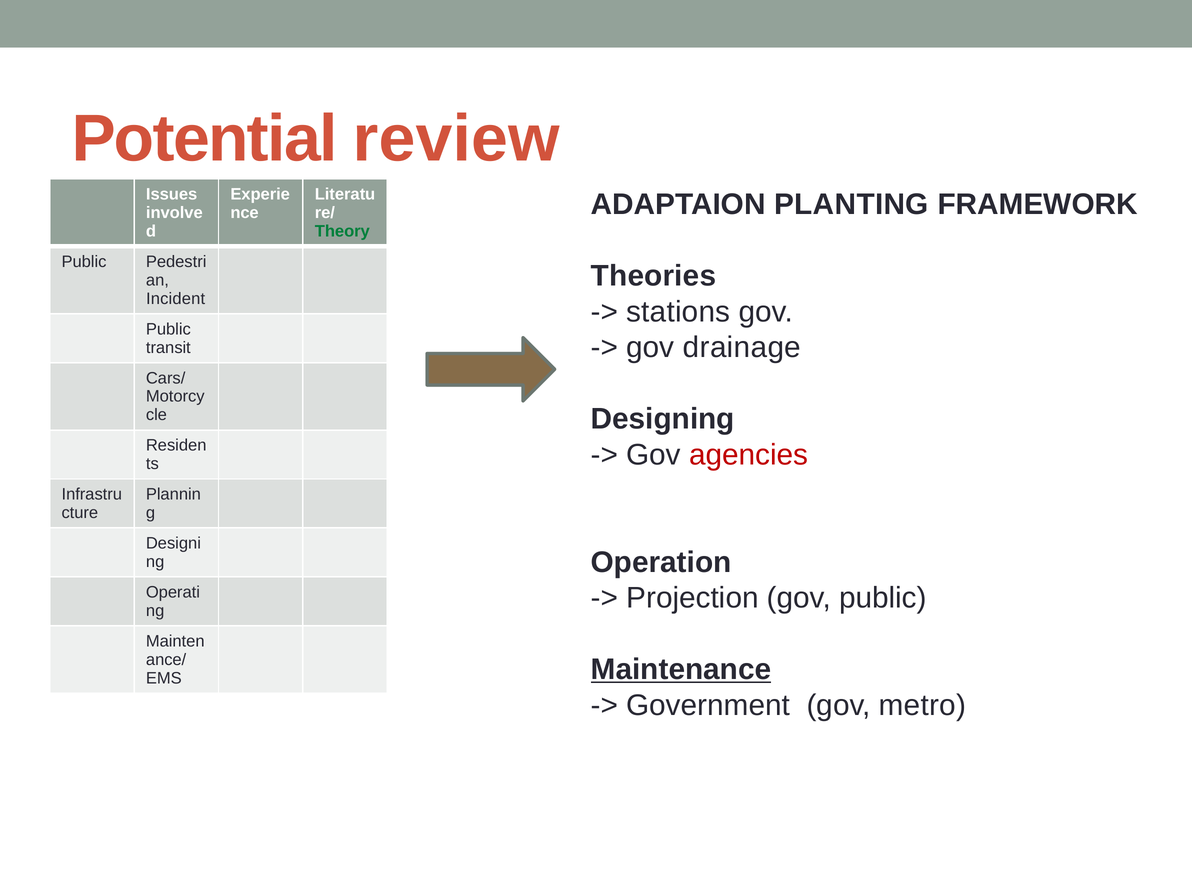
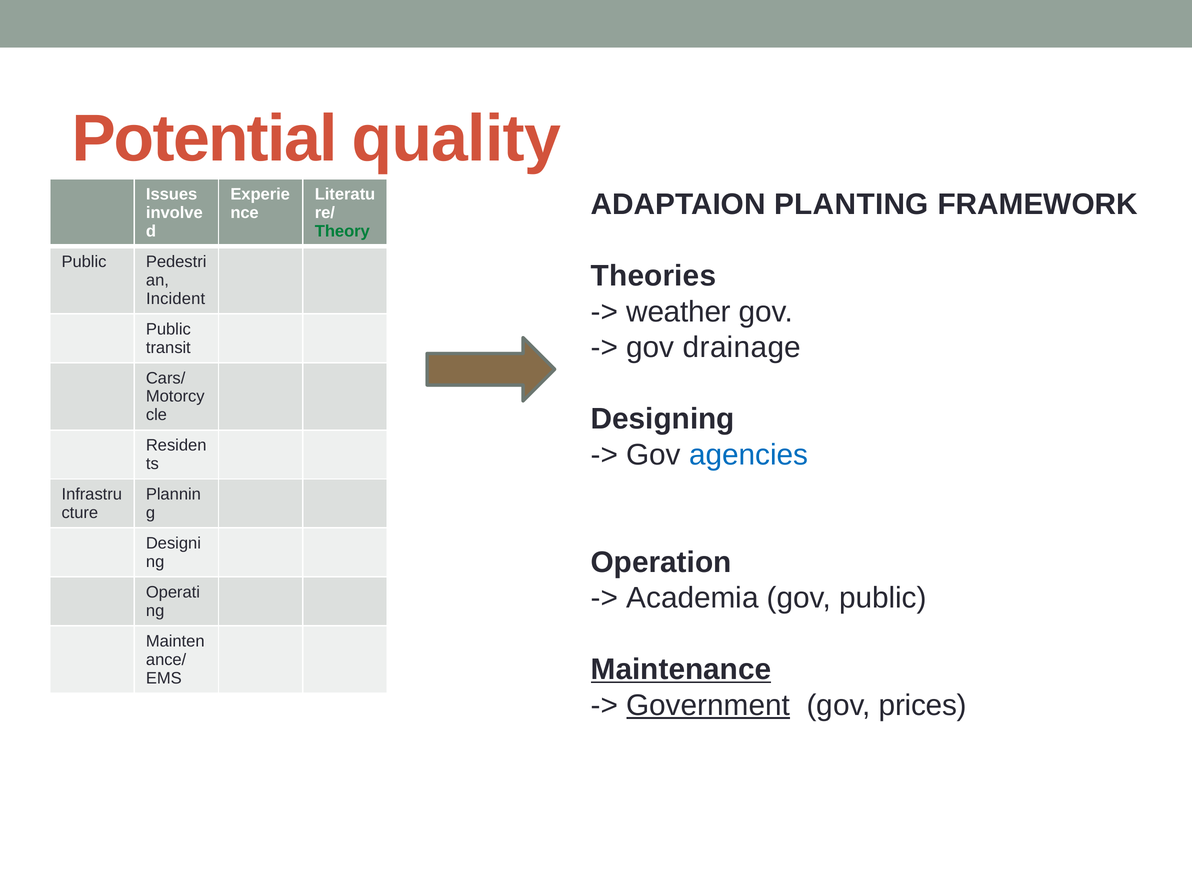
review: review -> quality
stations: stations -> weather
agencies colour: red -> blue
Projection: Projection -> Academia
Government underline: none -> present
metro: metro -> prices
